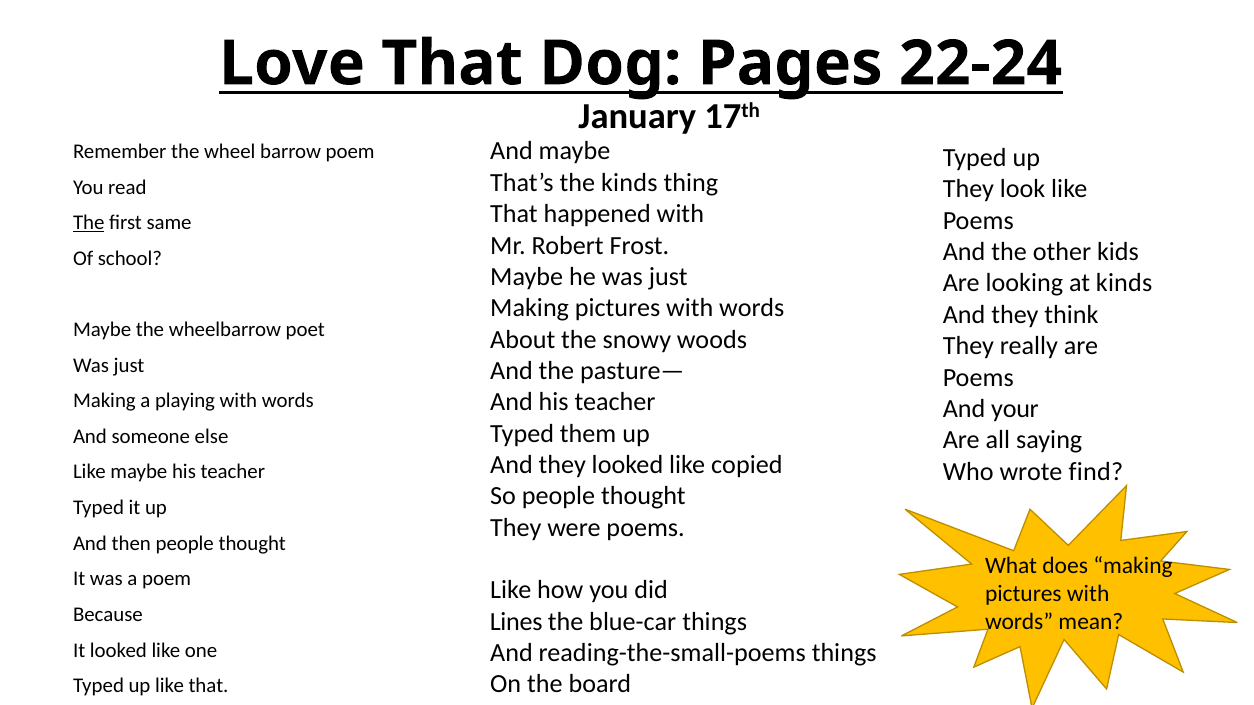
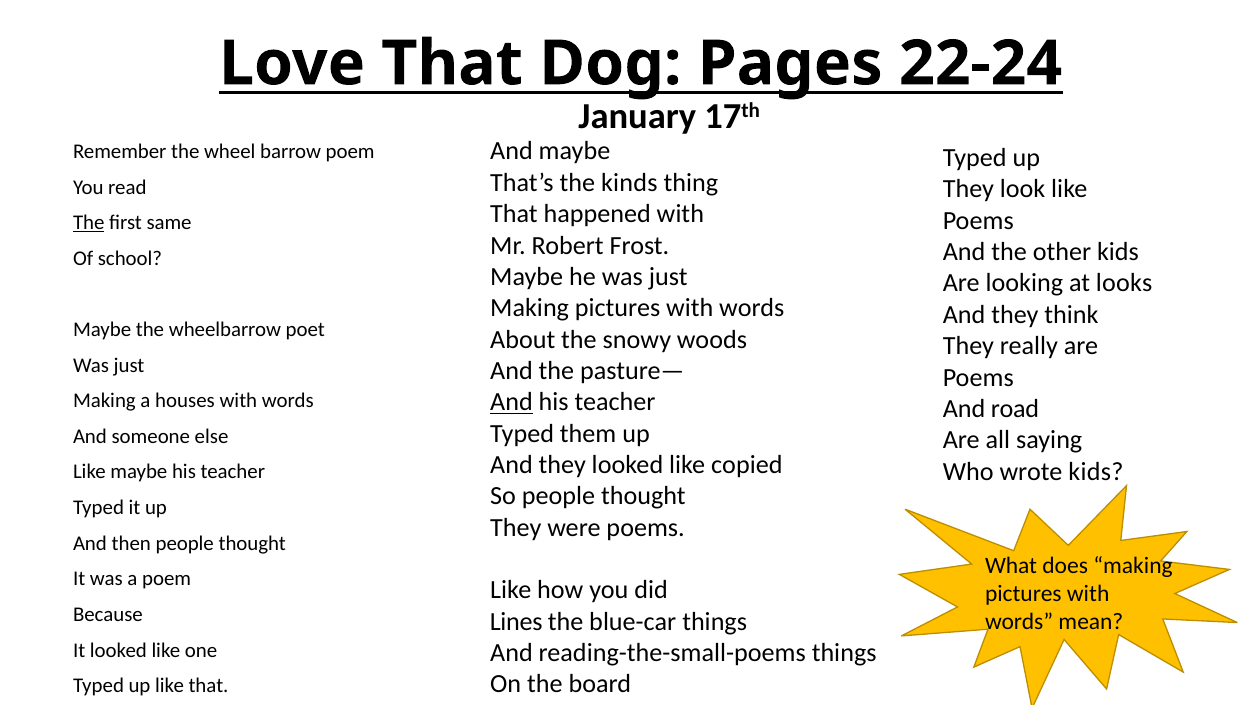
at kinds: kinds -> looks
And at (512, 402) underline: none -> present
playing: playing -> houses
your: your -> road
wrote find: find -> kids
